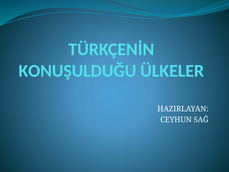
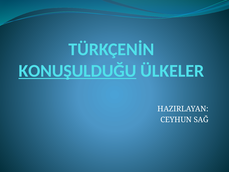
KONUŞULDUĞU underline: none -> present
